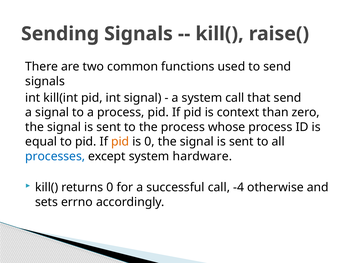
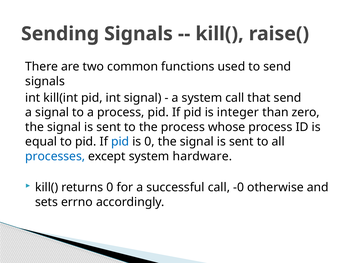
context: context -> integer
pid at (120, 142) colour: orange -> blue
-4: -4 -> -0
